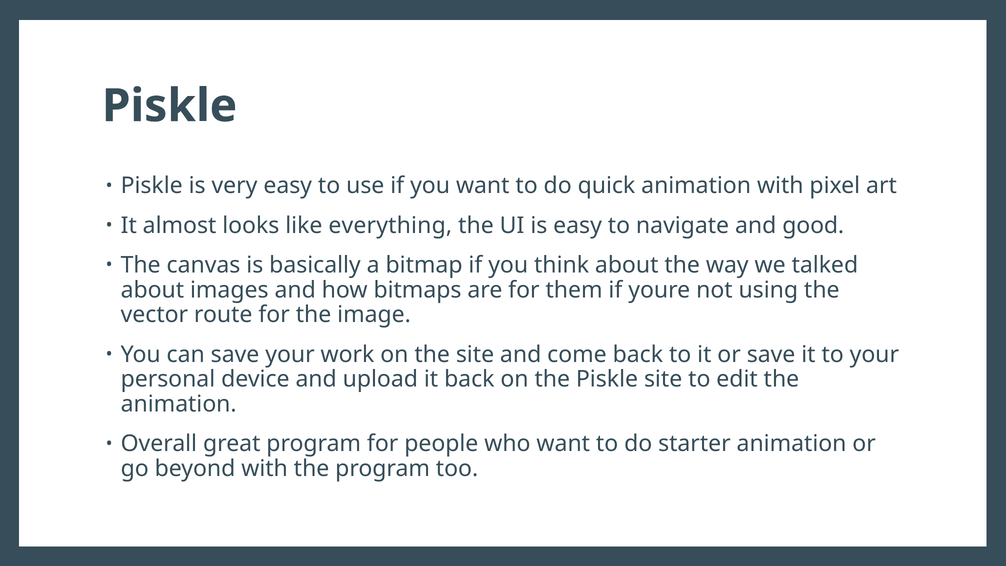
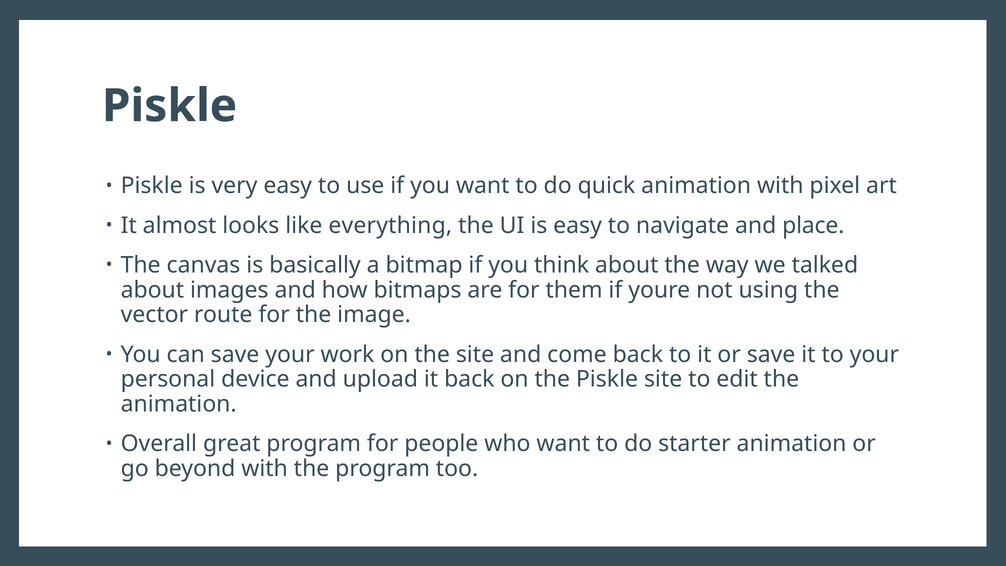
good: good -> place
